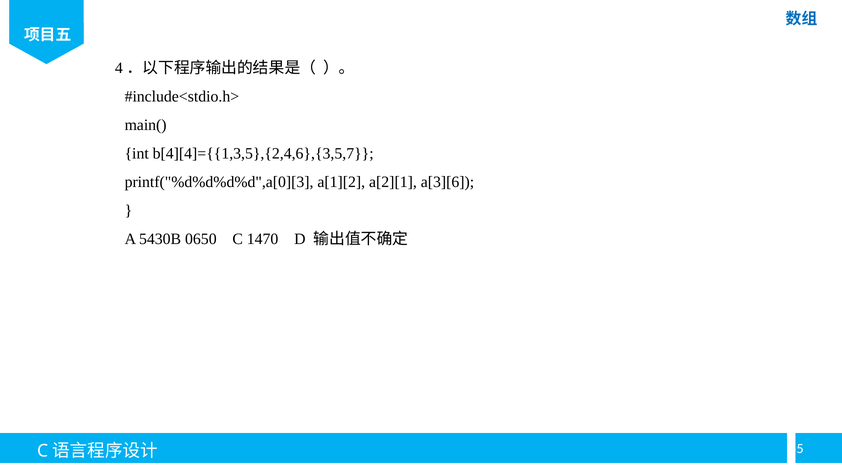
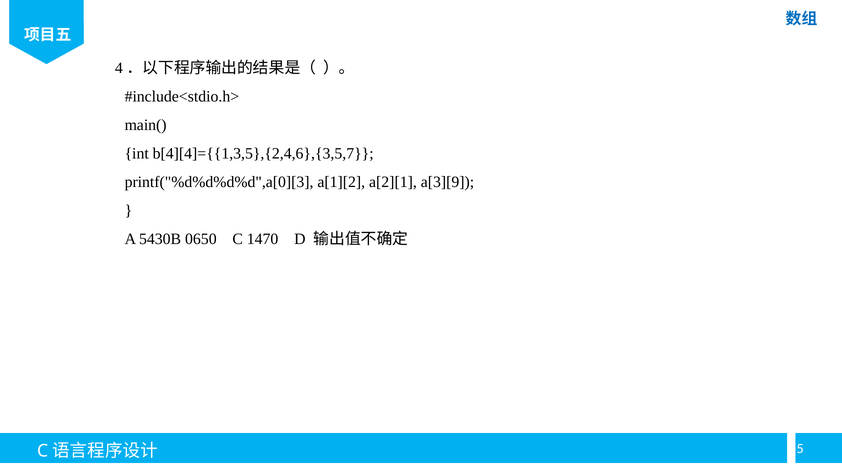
a[3][6: a[3][6 -> a[3][9
